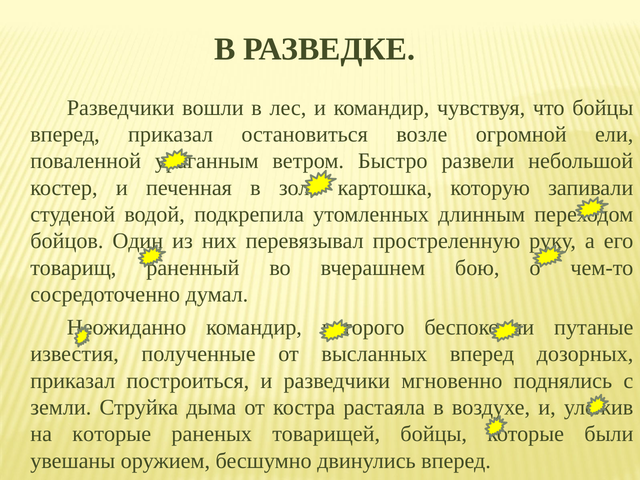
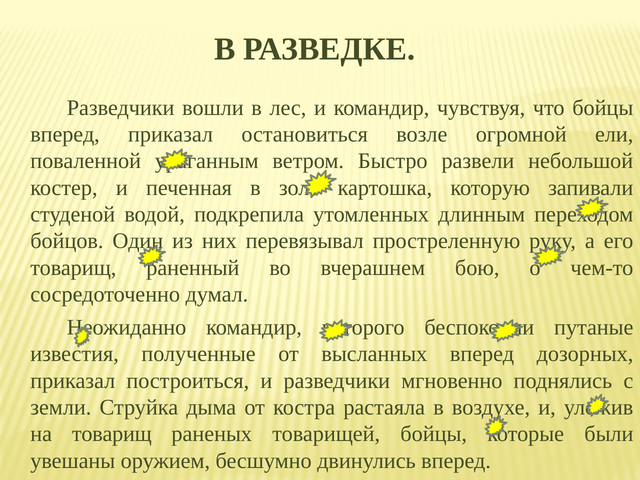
на которые: которые -> товарищ
